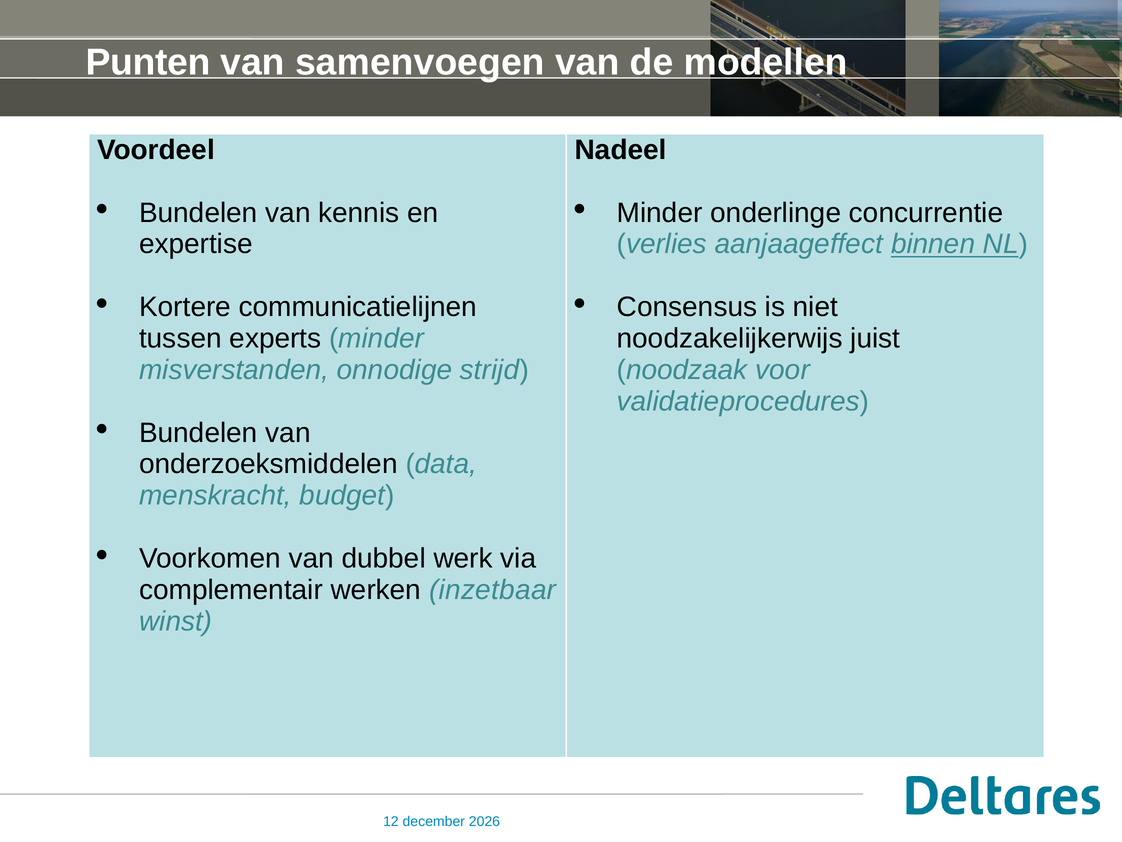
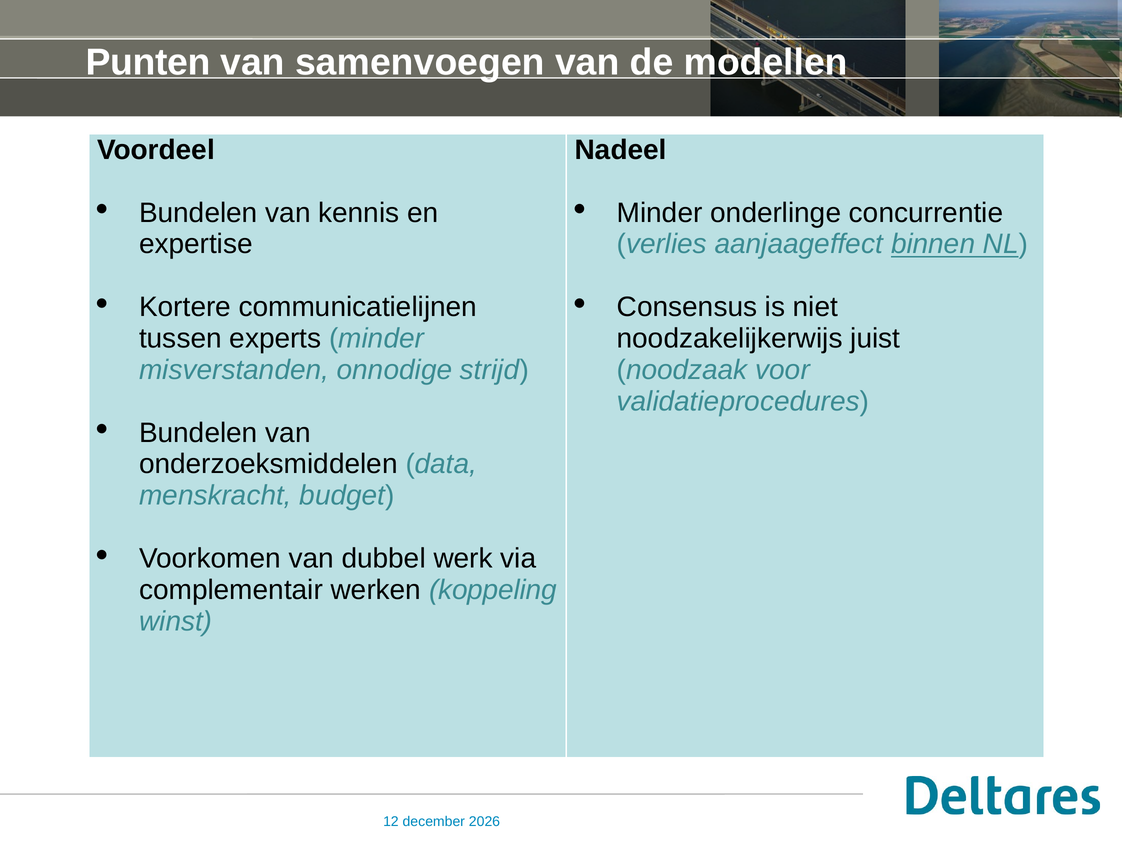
inzetbaar: inzetbaar -> koppeling
